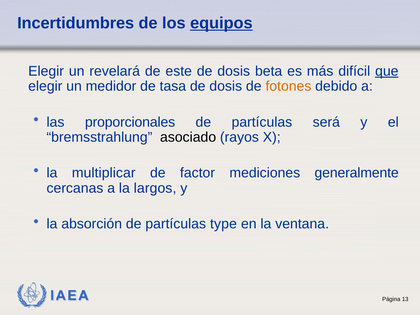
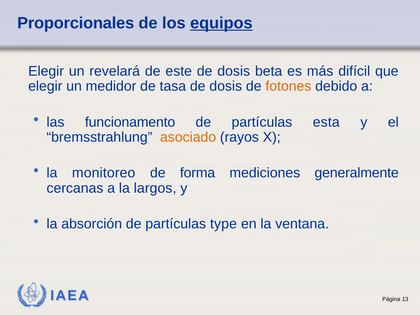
Incertidumbres: Incertidumbres -> Proporcionales
que underline: present -> none
proporcionales: proporcionales -> funcionamento
será: será -> esta
asociado colour: black -> orange
multiplicar: multiplicar -> monitoreo
factor: factor -> forma
